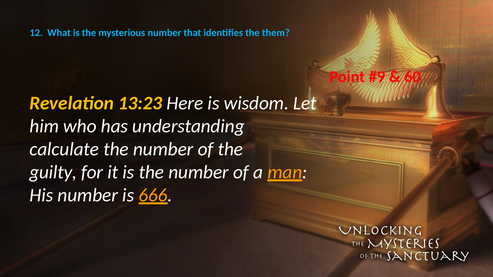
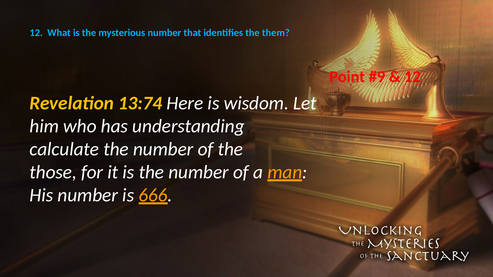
60 at (413, 77): 60 -> 12
13:23: 13:23 -> 13:74
guilty: guilty -> those
